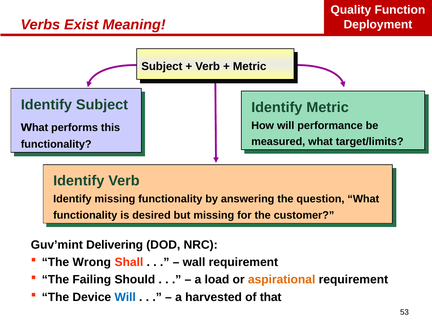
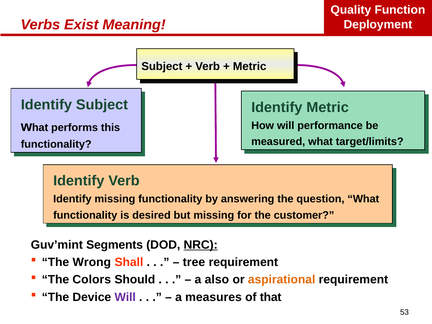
Delivering: Delivering -> Segments
NRC underline: none -> present
wall: wall -> tree
Failing: Failing -> Colors
load: load -> also
Will at (125, 297) colour: blue -> purple
harvested: harvested -> measures
